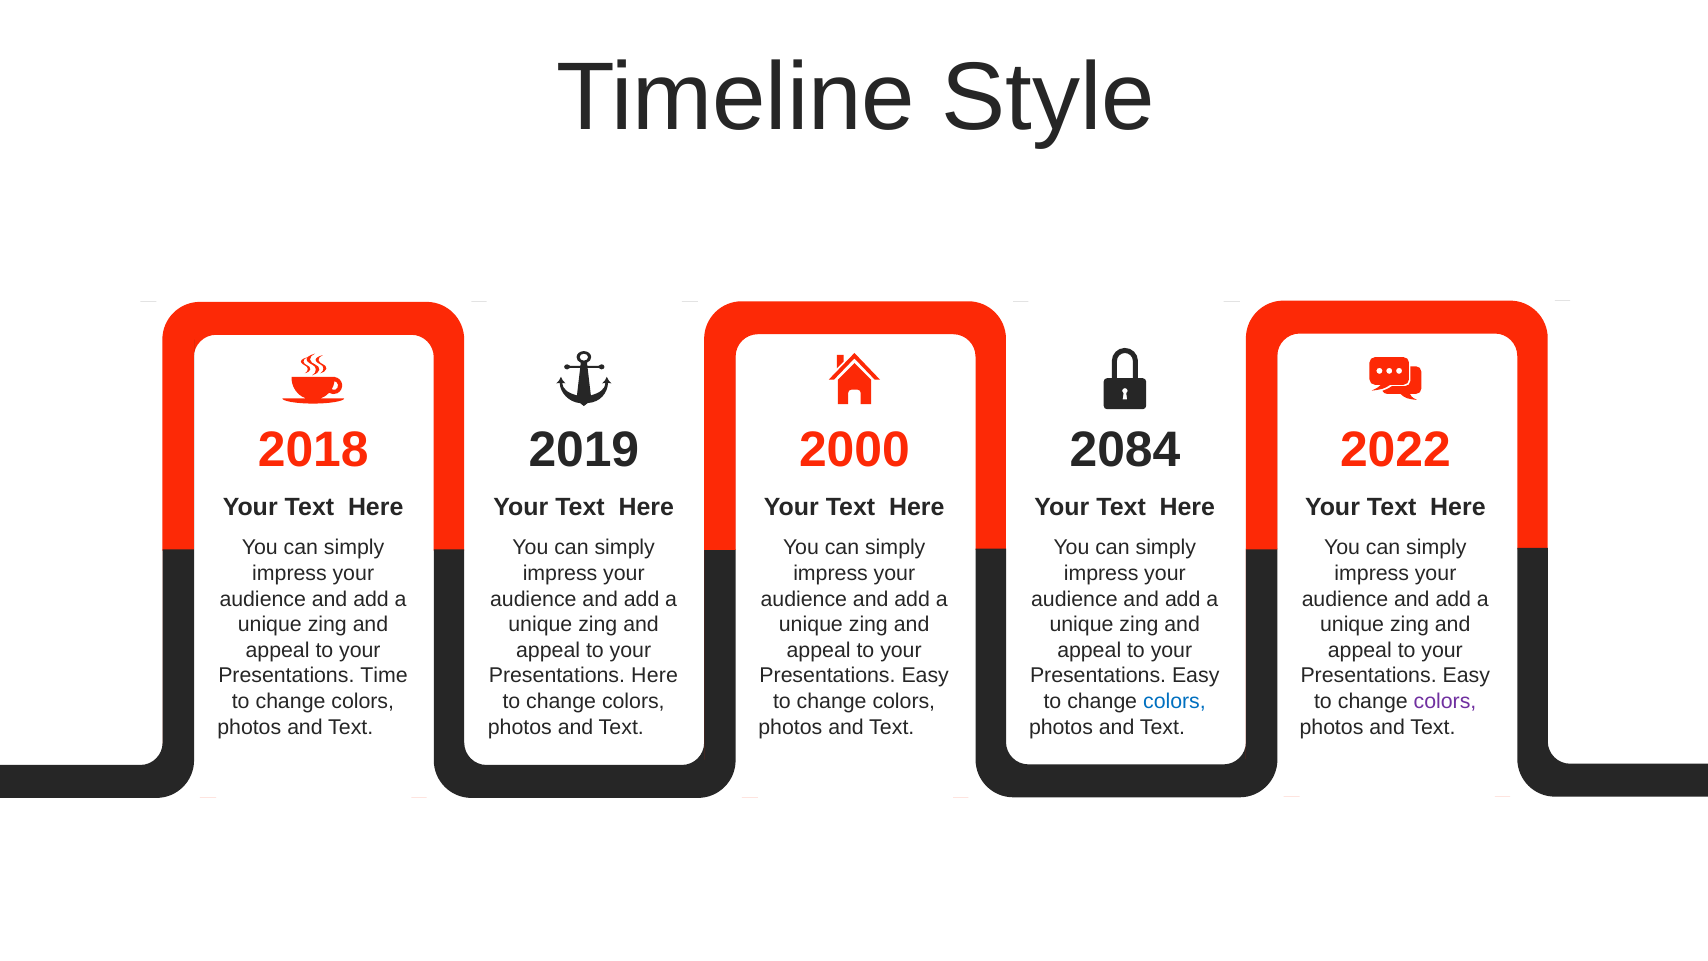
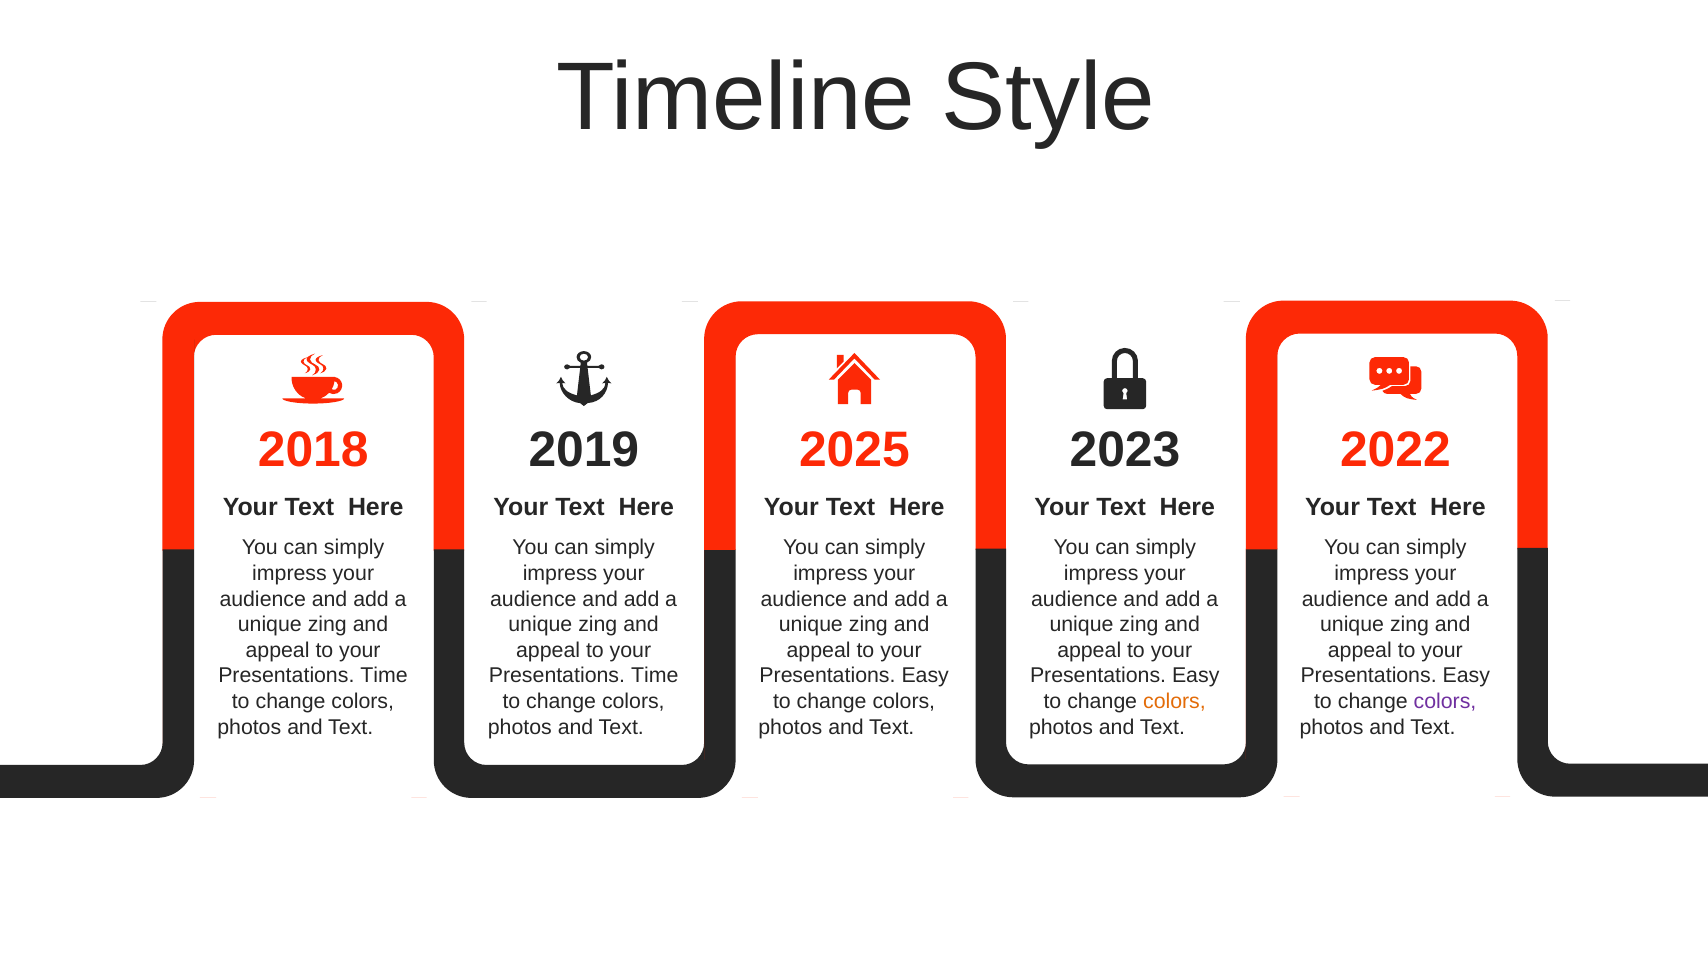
2000: 2000 -> 2025
2084: 2084 -> 2023
Here at (655, 676): Here -> Time
colors at (1174, 701) colour: blue -> orange
